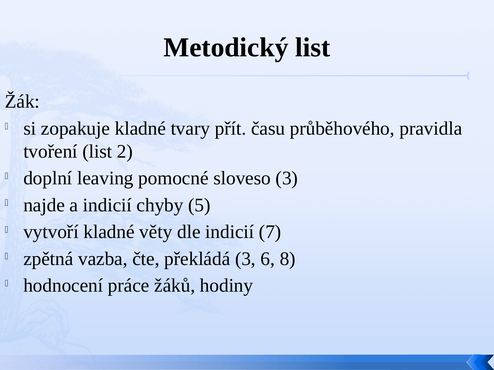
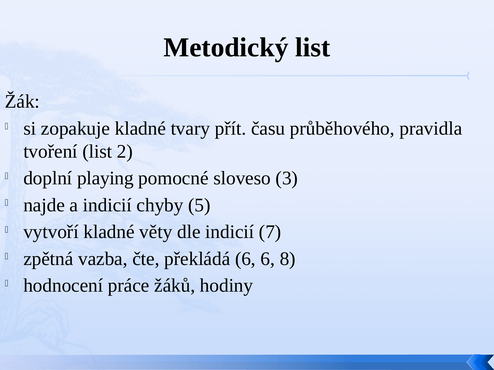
leaving: leaving -> playing
překládá 3: 3 -> 6
